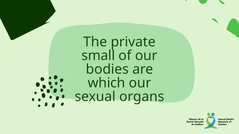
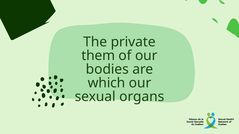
small: small -> them
